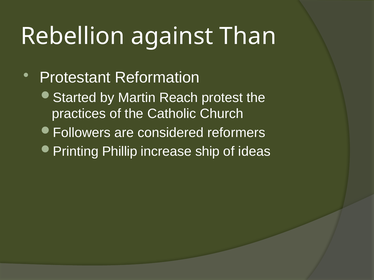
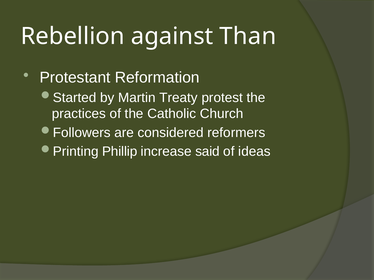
Reach: Reach -> Treaty
ship: ship -> said
